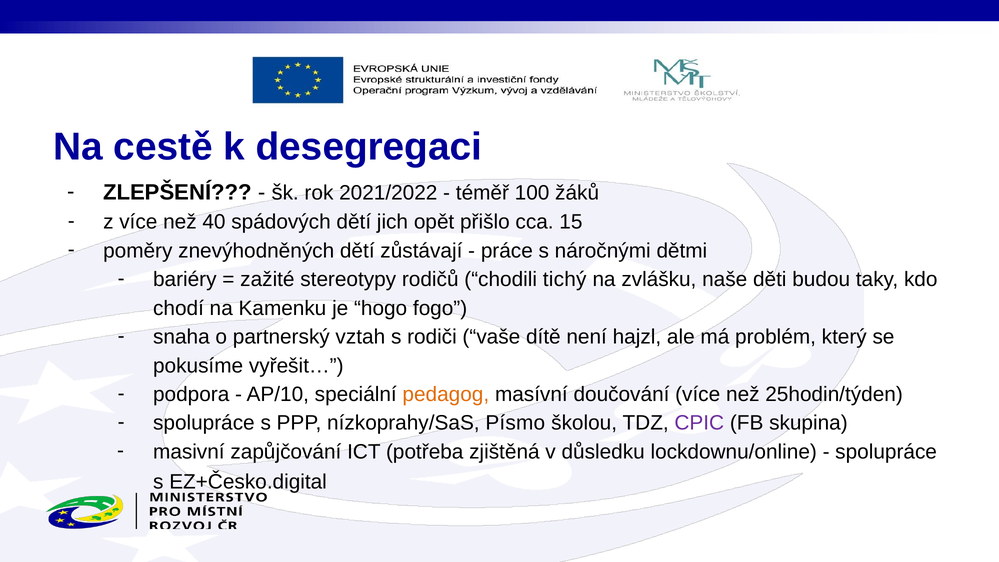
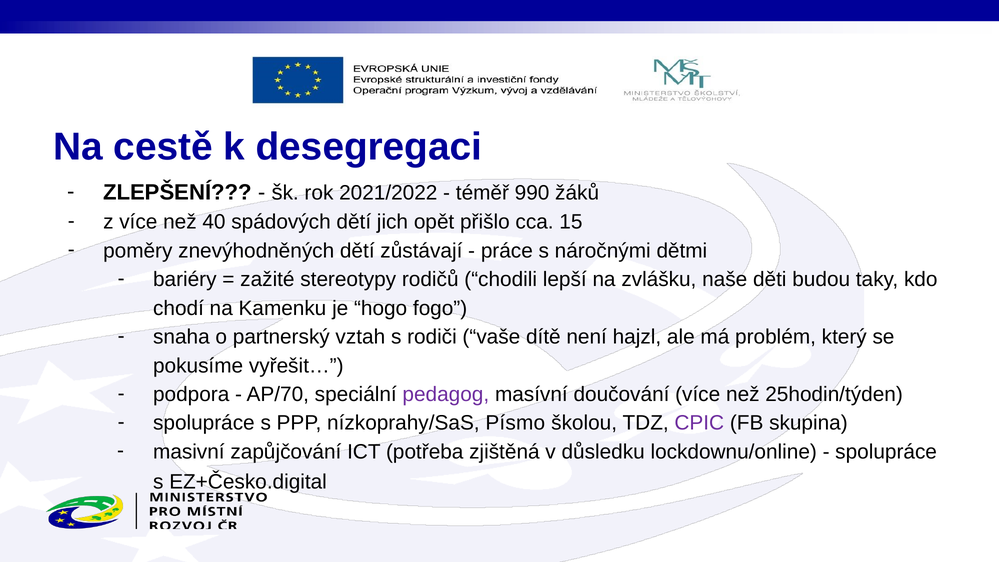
100: 100 -> 990
tichý: tichý -> lepší
AP/10: AP/10 -> AP/70
pedagog colour: orange -> purple
